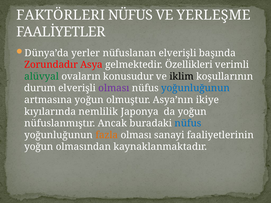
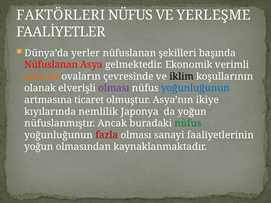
nüfuslanan elverişli: elverişli -> şekilleri
Zorundadır at (51, 65): Zorundadır -> Nüfuslanan
Özellikleri: Özellikleri -> Ekonomik
alüvyal colour: green -> orange
konusudur: konusudur -> çevresinde
durum: durum -> olanak
artmasına yoğun: yoğun -> ticaret
nüfus at (188, 123) colour: blue -> green
fazla colour: orange -> red
